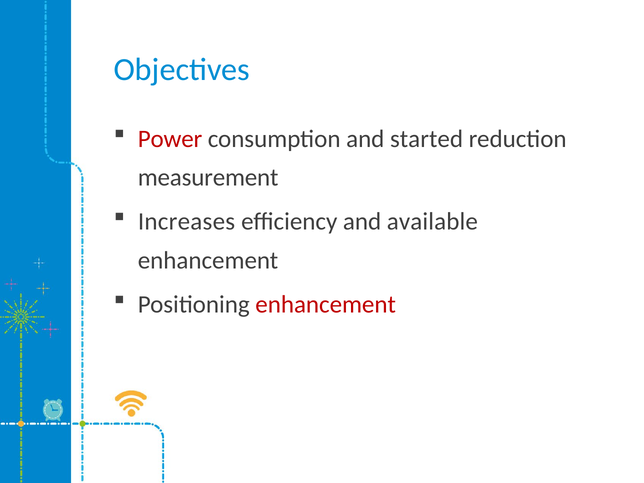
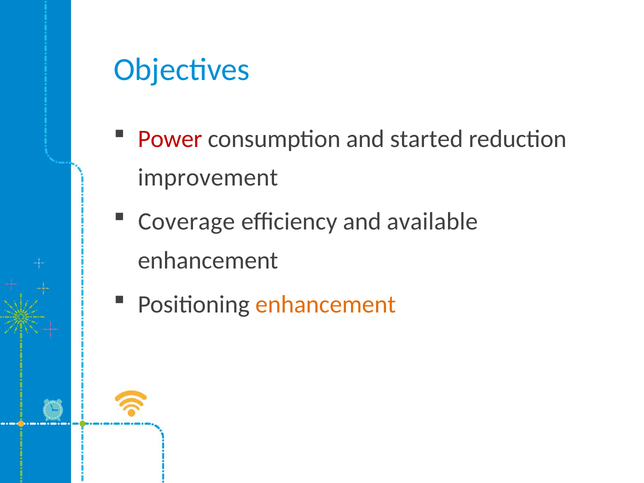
measurement: measurement -> improvement
Increases: Increases -> Coverage
enhancement at (326, 305) colour: red -> orange
